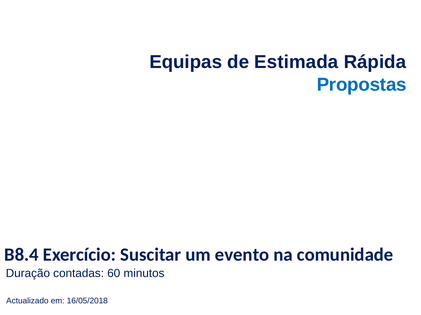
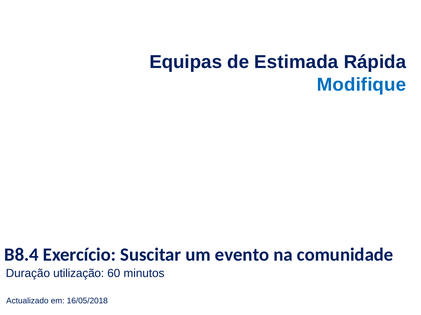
Propostas: Propostas -> Modifique
contadas: contadas -> utilização
